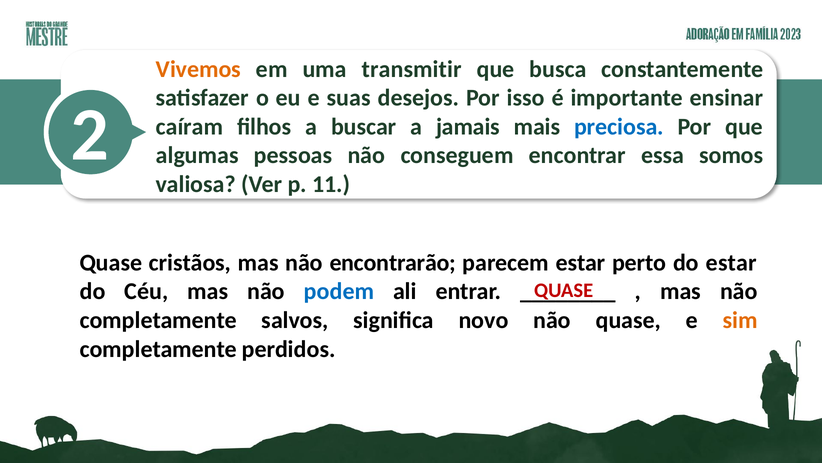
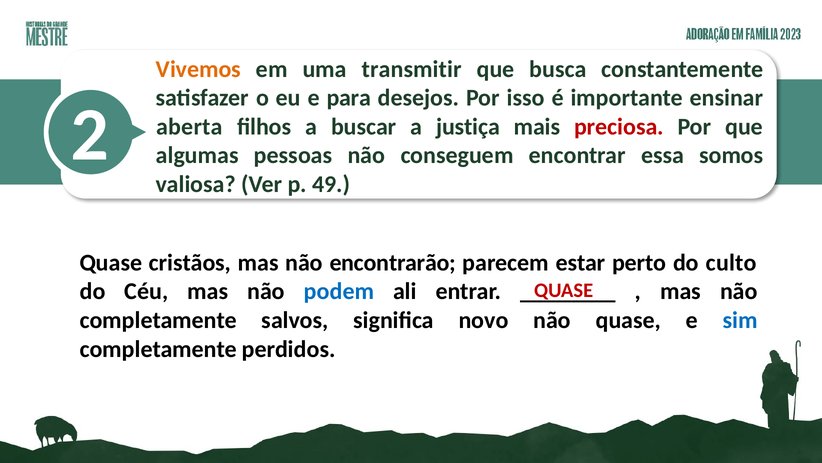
suas: suas -> para
caíram: caíram -> aberta
jamais: jamais -> justiça
preciosa colour: blue -> red
11: 11 -> 49
do estar: estar -> culto
sim colour: orange -> blue
